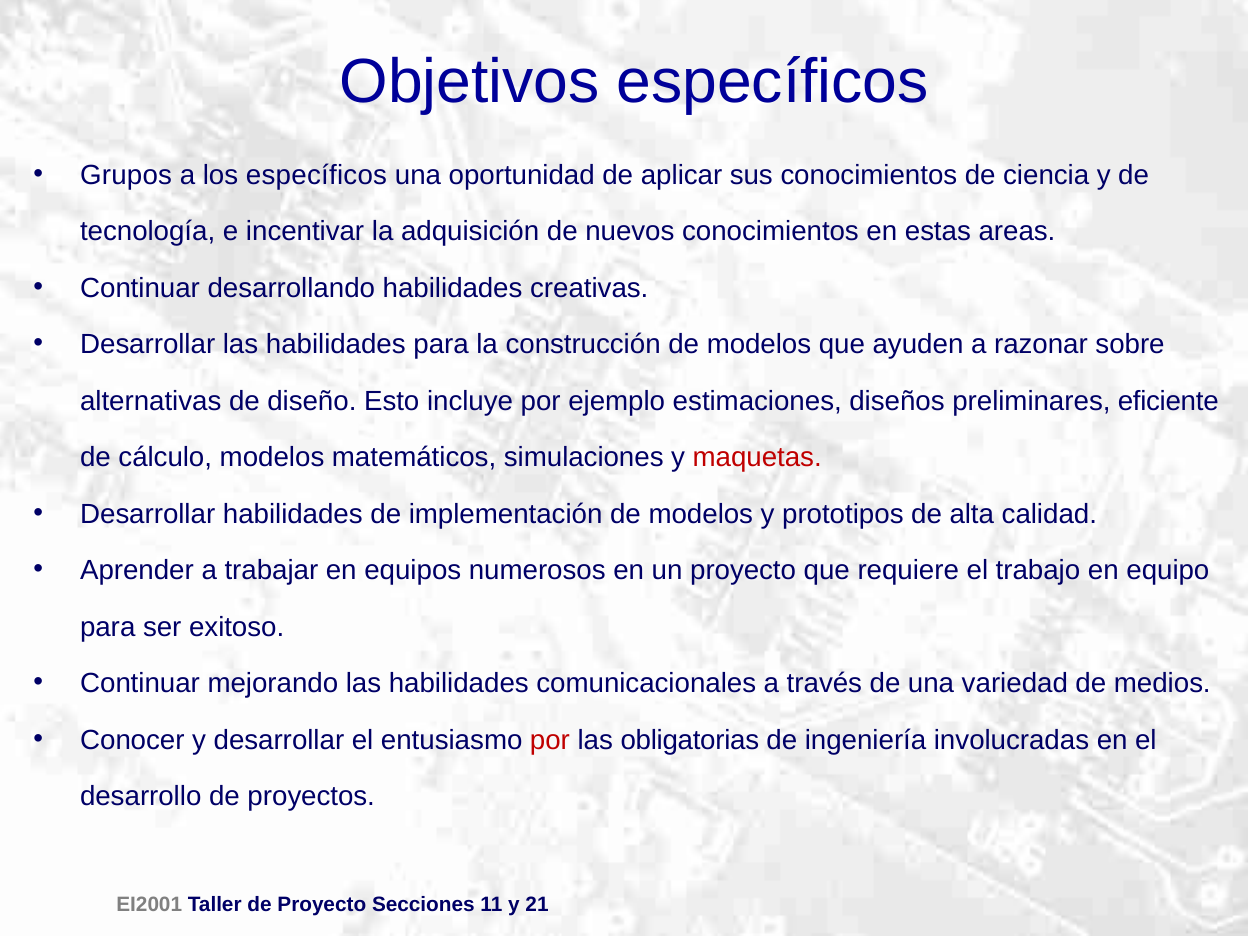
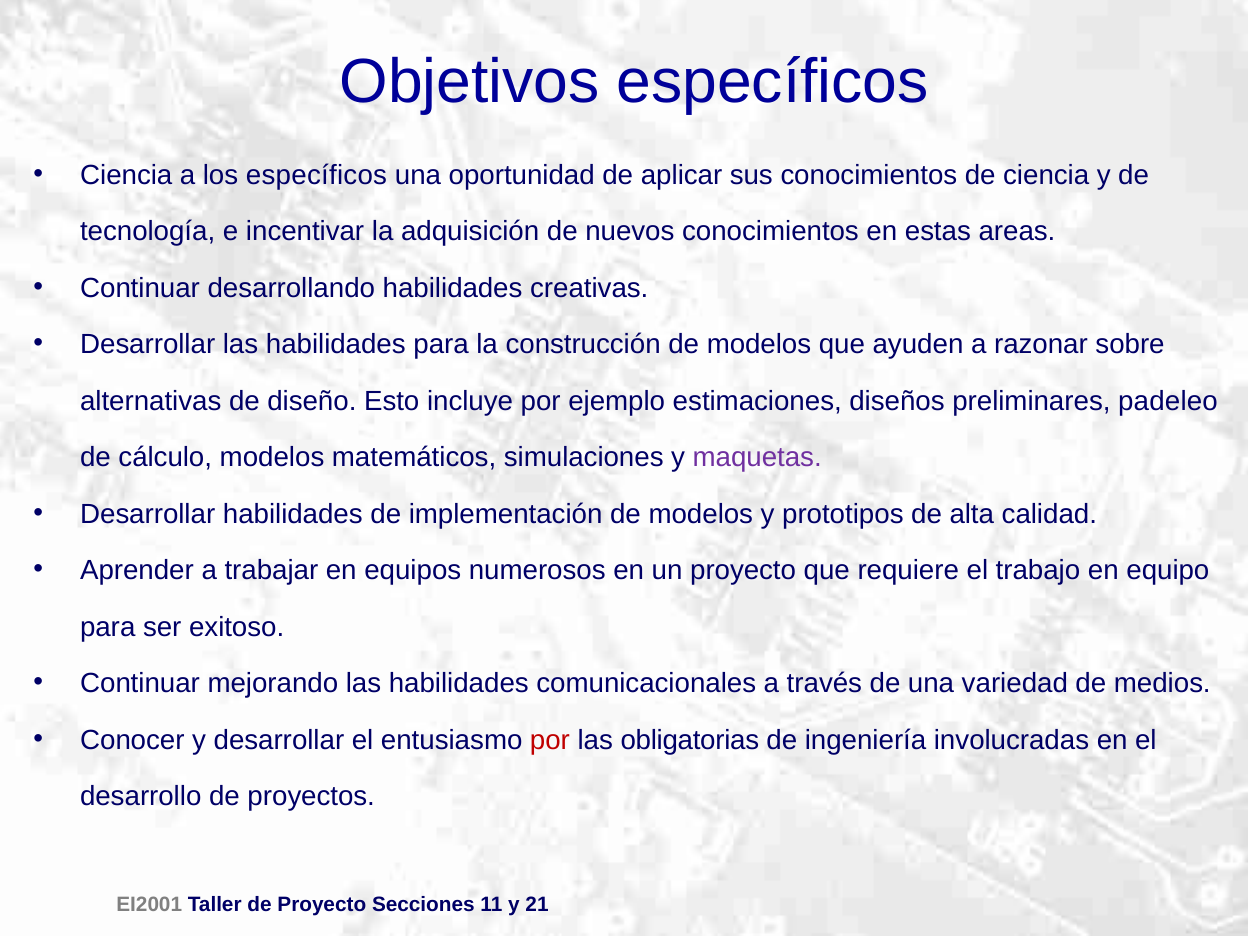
Grupos at (126, 175): Grupos -> Ciencia
eficiente: eficiente -> padeleo
maquetas colour: red -> purple
